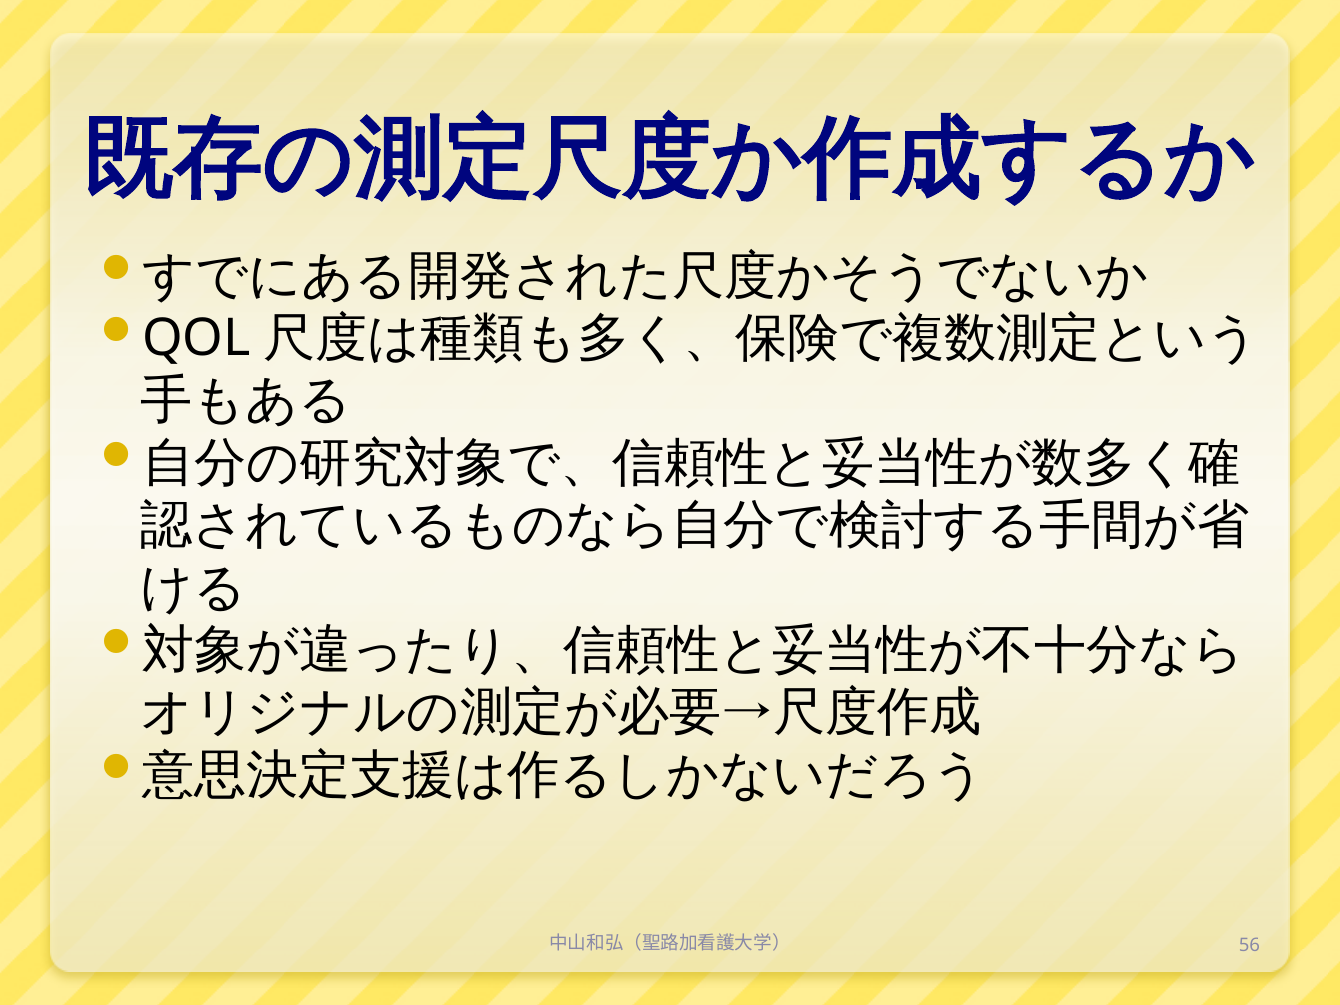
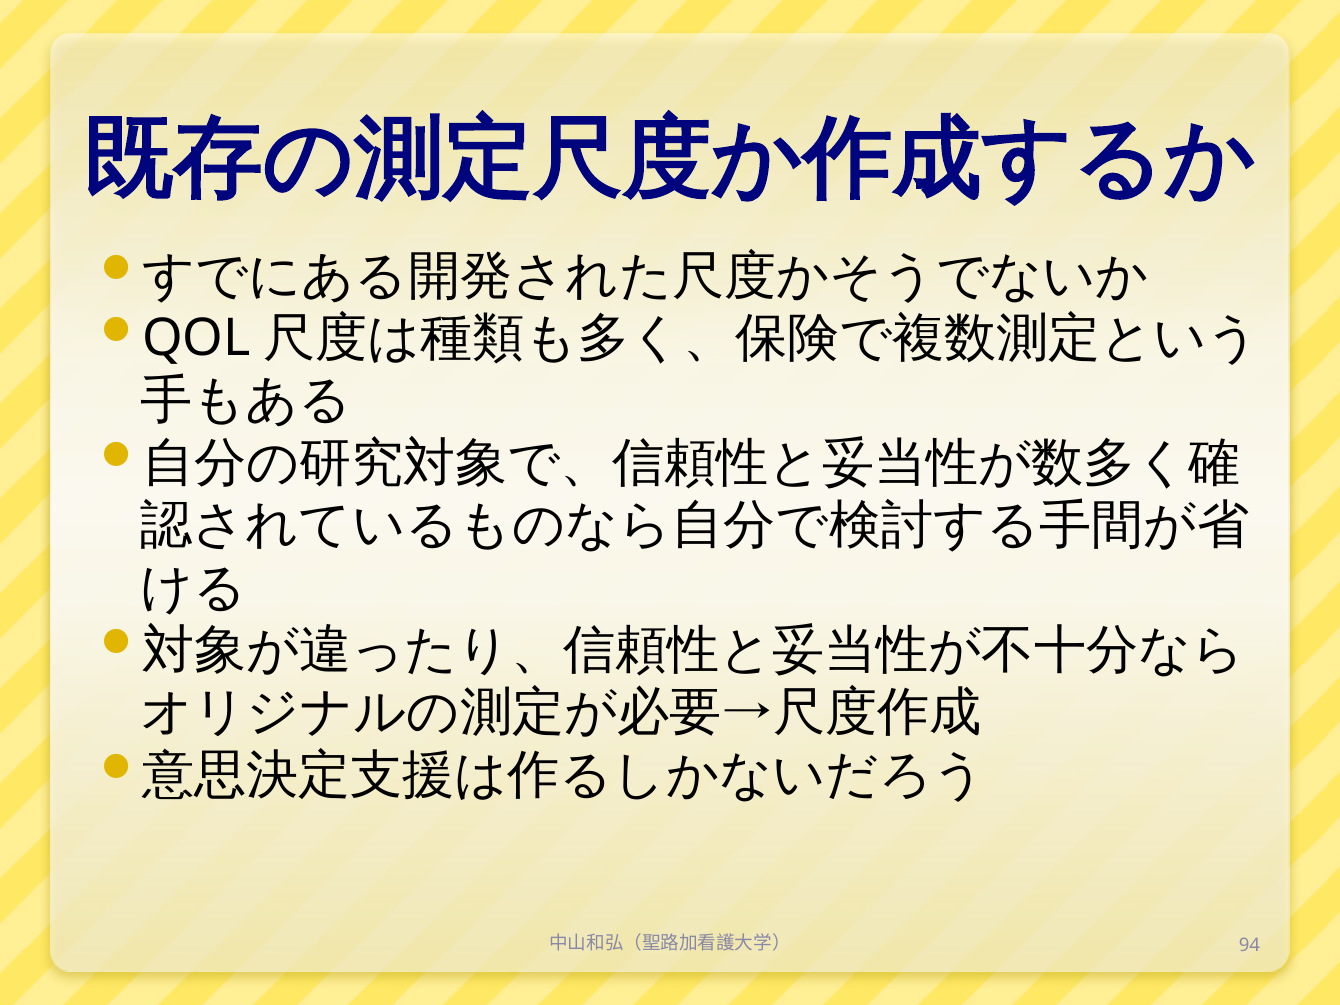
56: 56 -> 94
